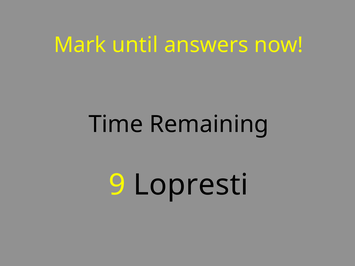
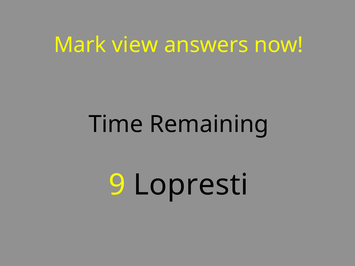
until: until -> view
